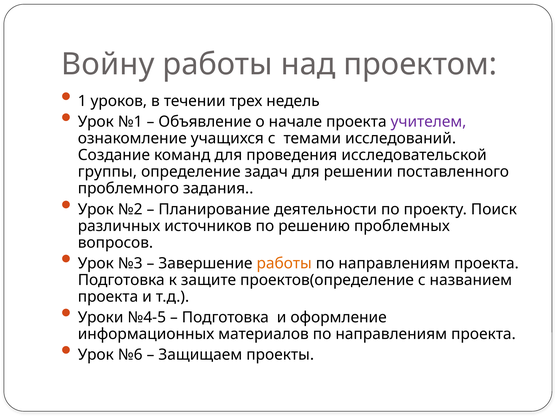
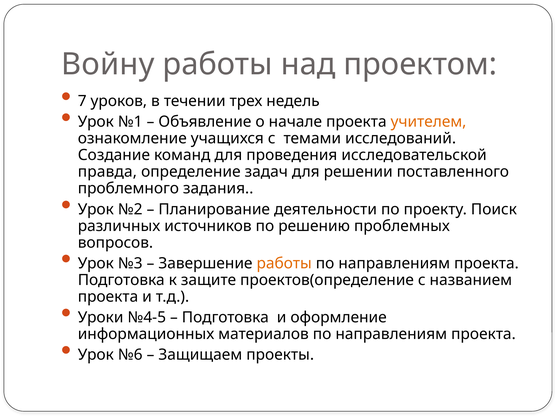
1: 1 -> 7
учителем colour: purple -> orange
группы: группы -> правда
